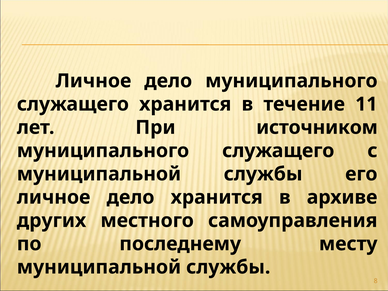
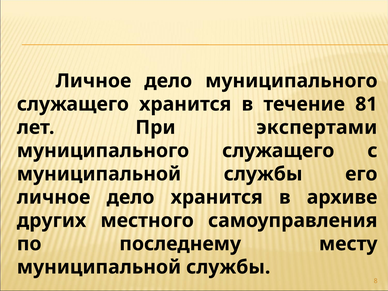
11: 11 -> 81
источником: источником -> экспертами
